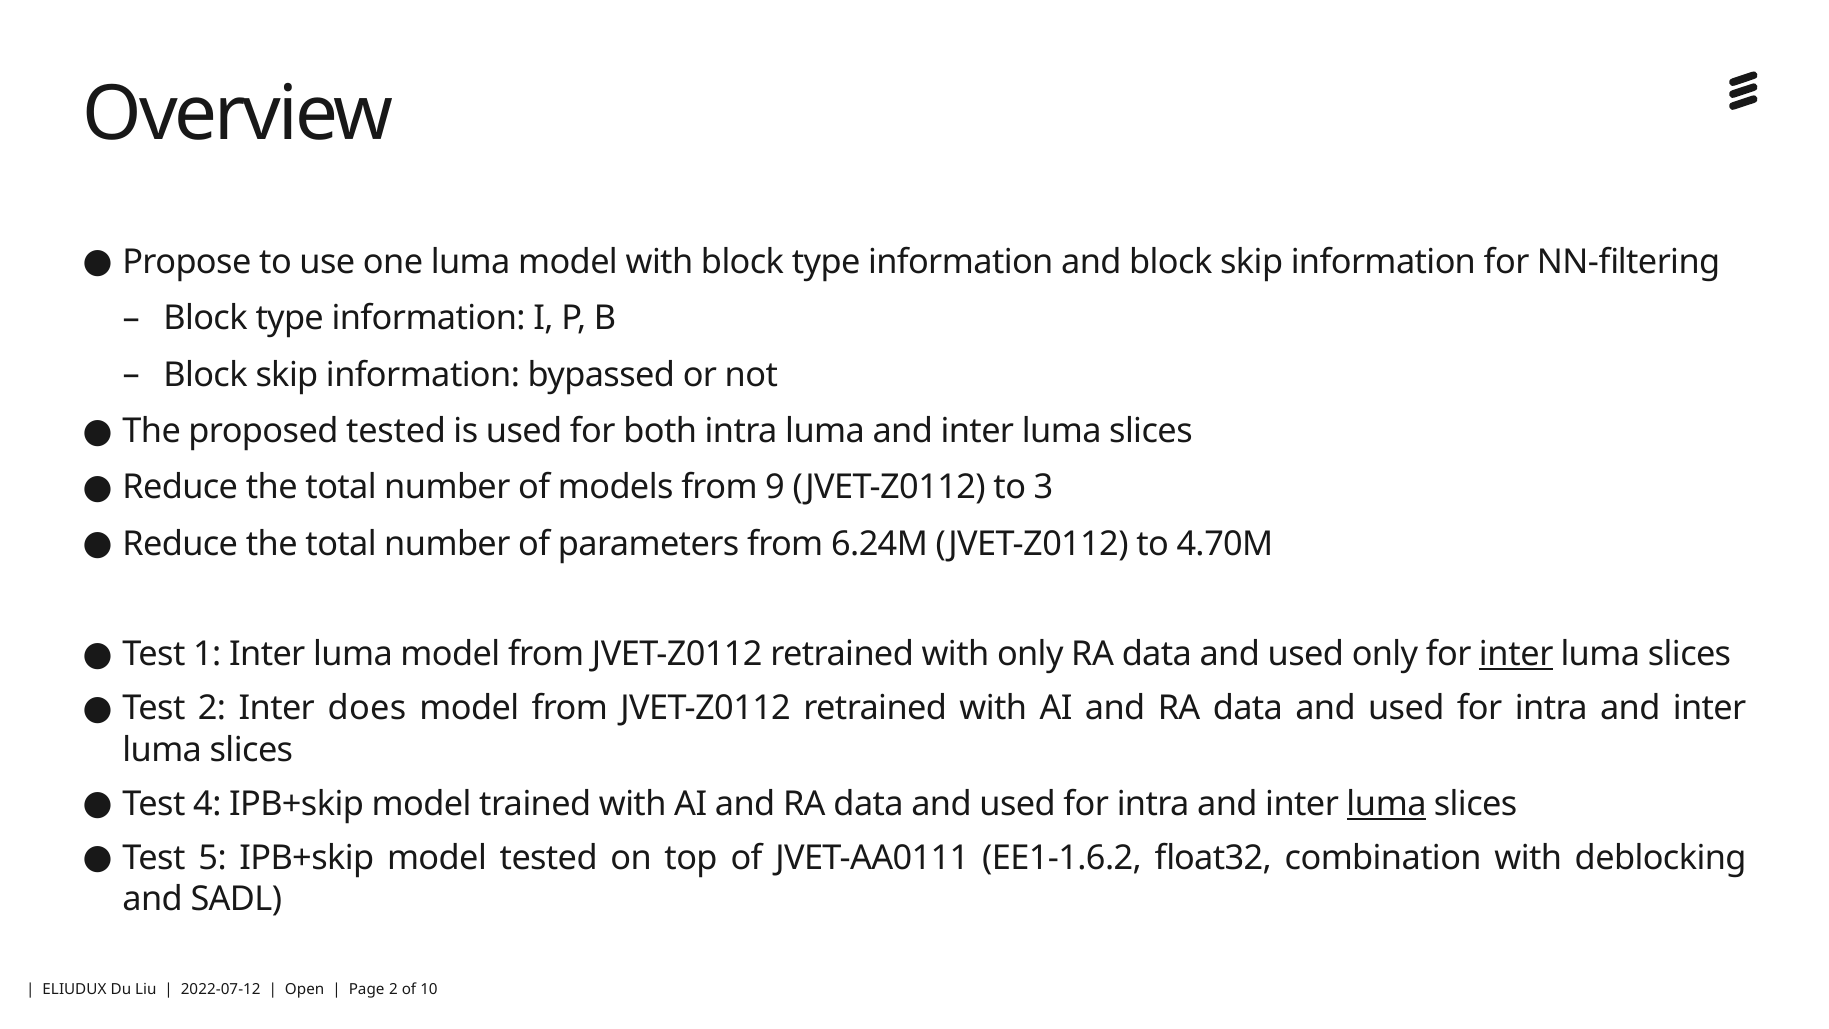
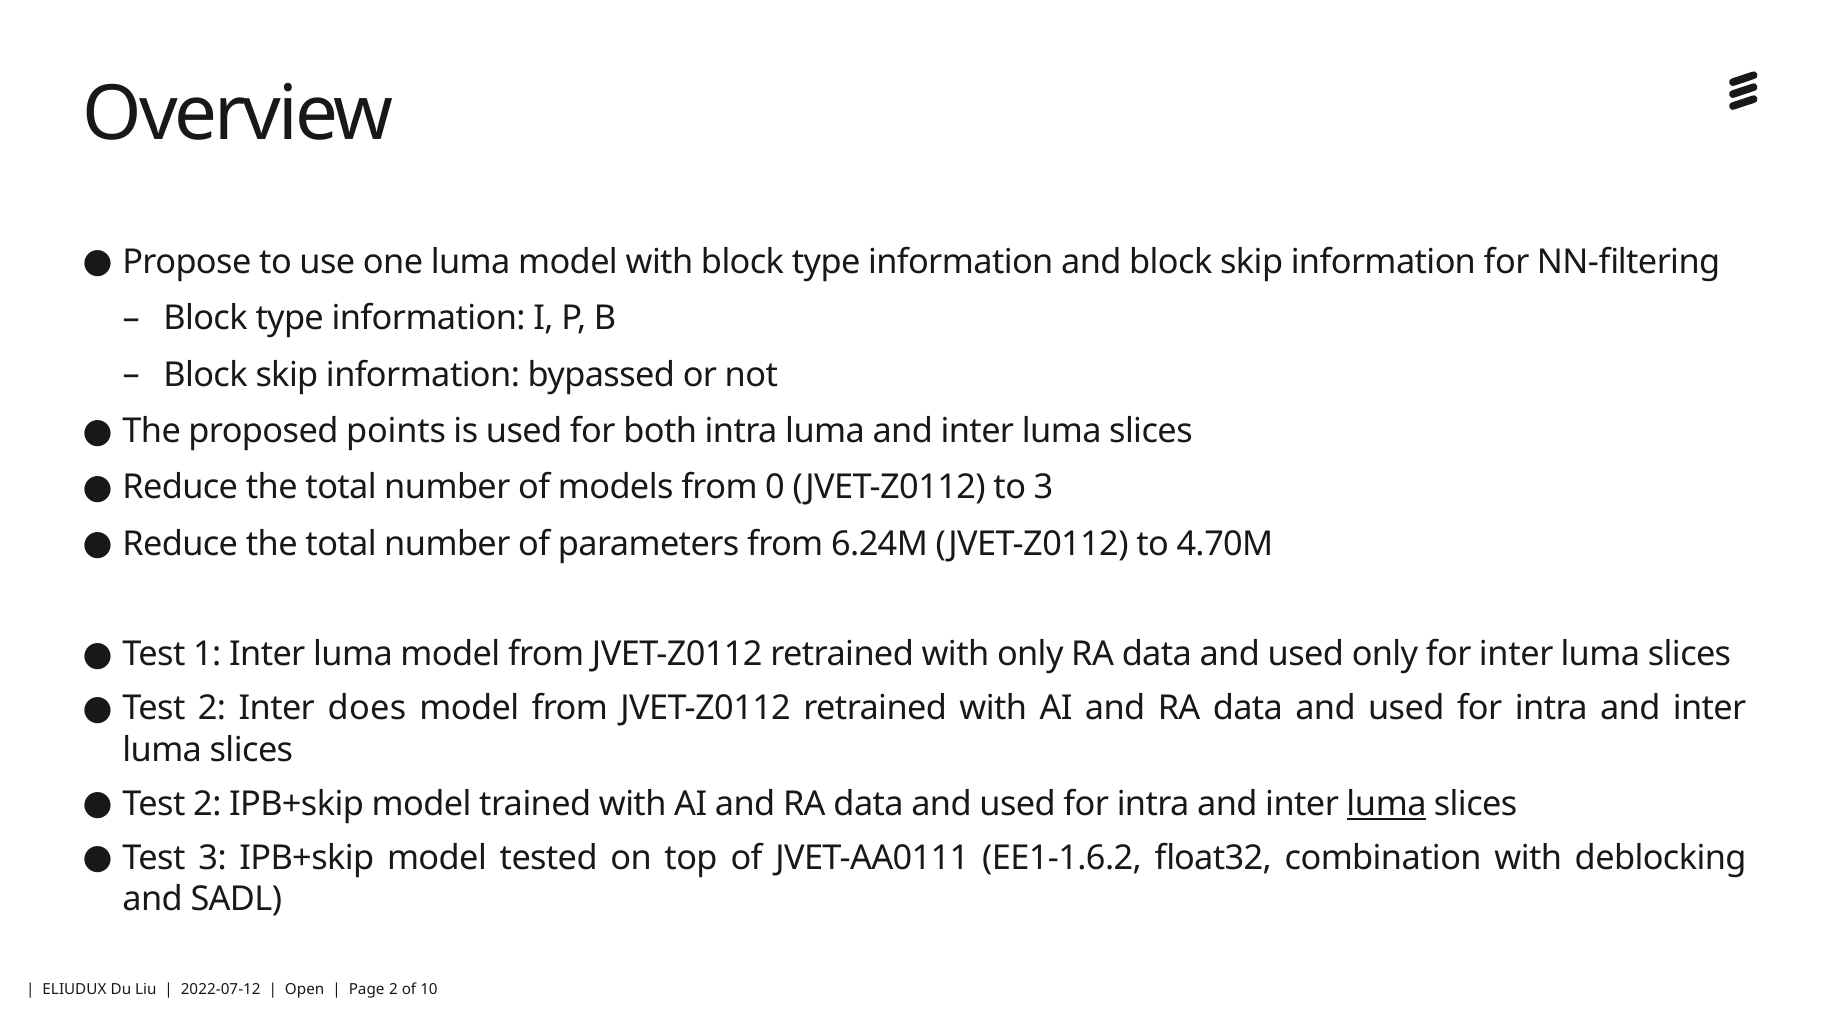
proposed tested: tested -> points
9: 9 -> 0
inter at (1516, 654) underline: present -> none
4 at (207, 804): 4 -> 2
Test 5: 5 -> 3
